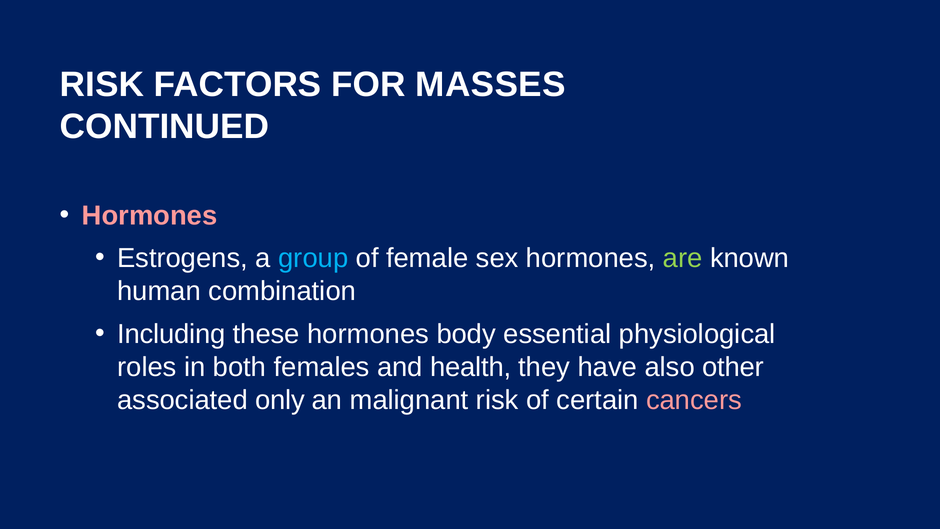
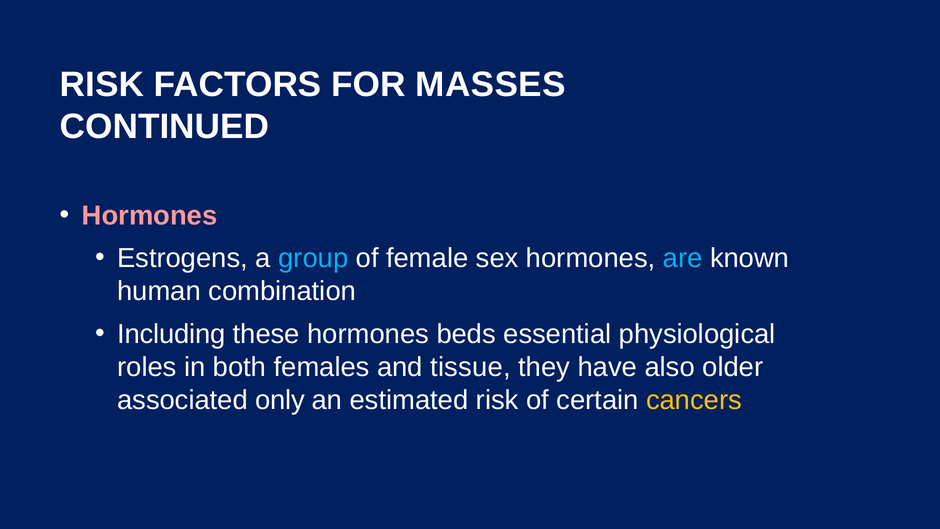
are colour: light green -> light blue
body: body -> beds
health: health -> tissue
other: other -> older
malignant: malignant -> estimated
cancers colour: pink -> yellow
